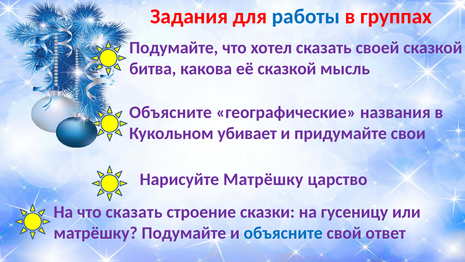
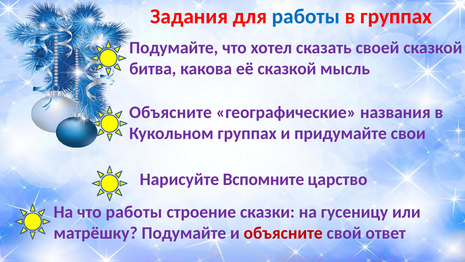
Кукольном убивает: убивает -> группах
Нарисуйте Матрёшку: Матрёшку -> Вспомните
что сказать: сказать -> работы
объясните at (283, 233) colour: blue -> red
